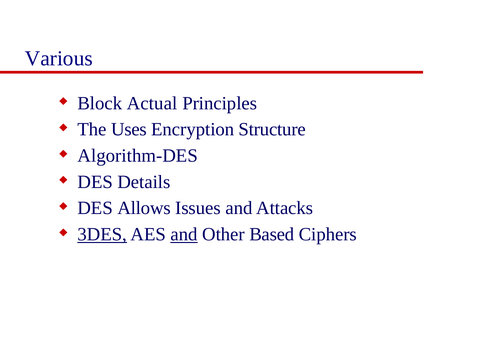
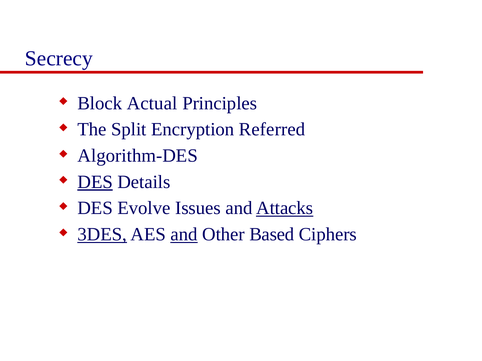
Various: Various -> Secrecy
Uses: Uses -> Split
Structure: Structure -> Referred
DES at (95, 182) underline: none -> present
Allows: Allows -> Evolve
Attacks underline: none -> present
